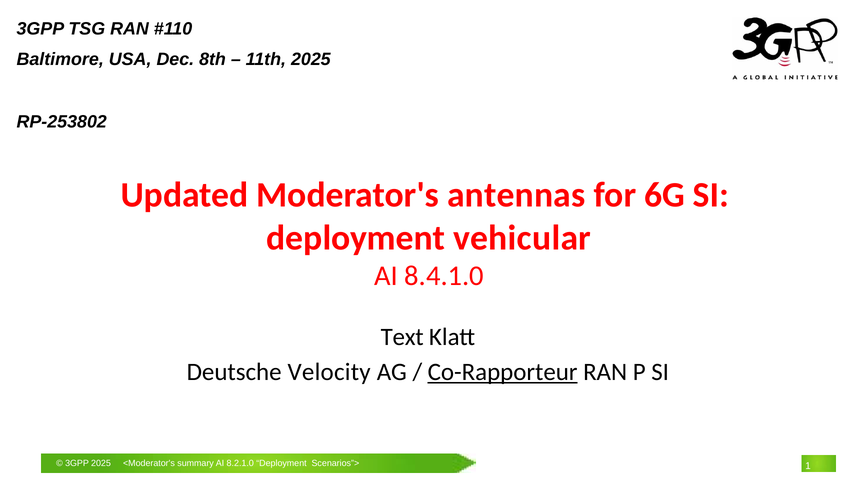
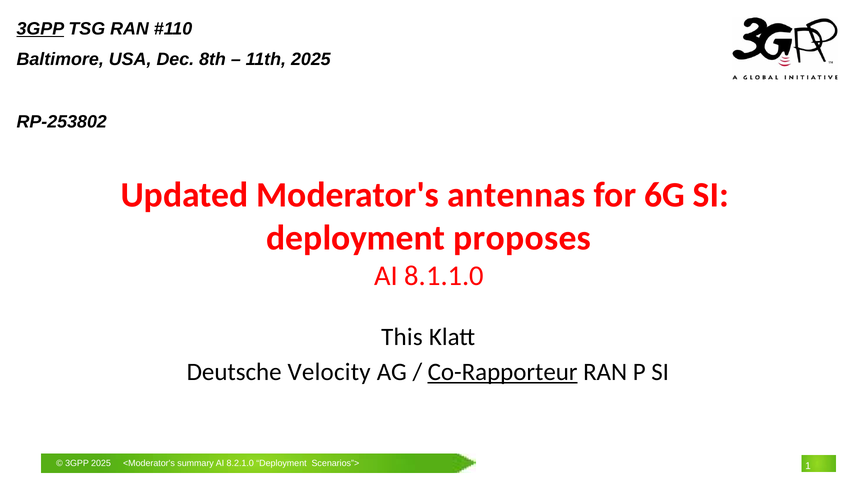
3GPP at (40, 29) underline: none -> present
vehicular: vehicular -> proposes
8.4.1.0: 8.4.1.0 -> 8.1.1.0
Text: Text -> This
